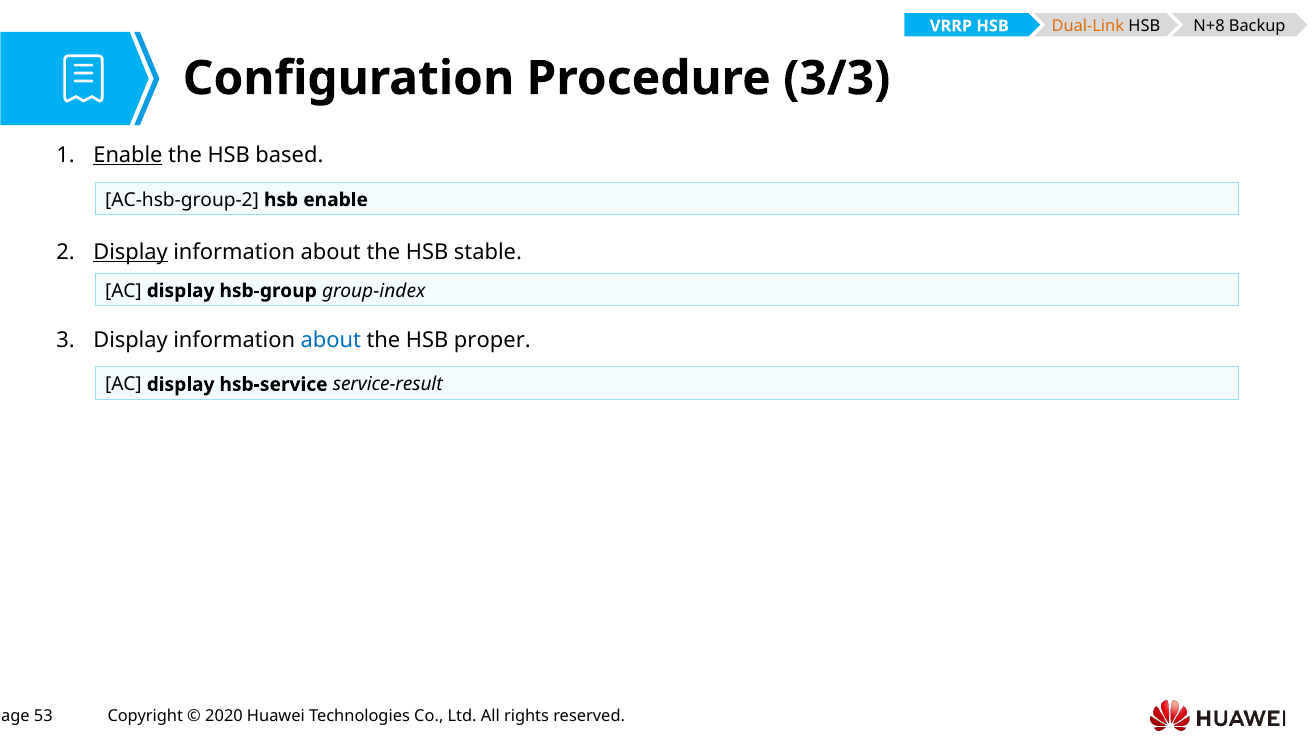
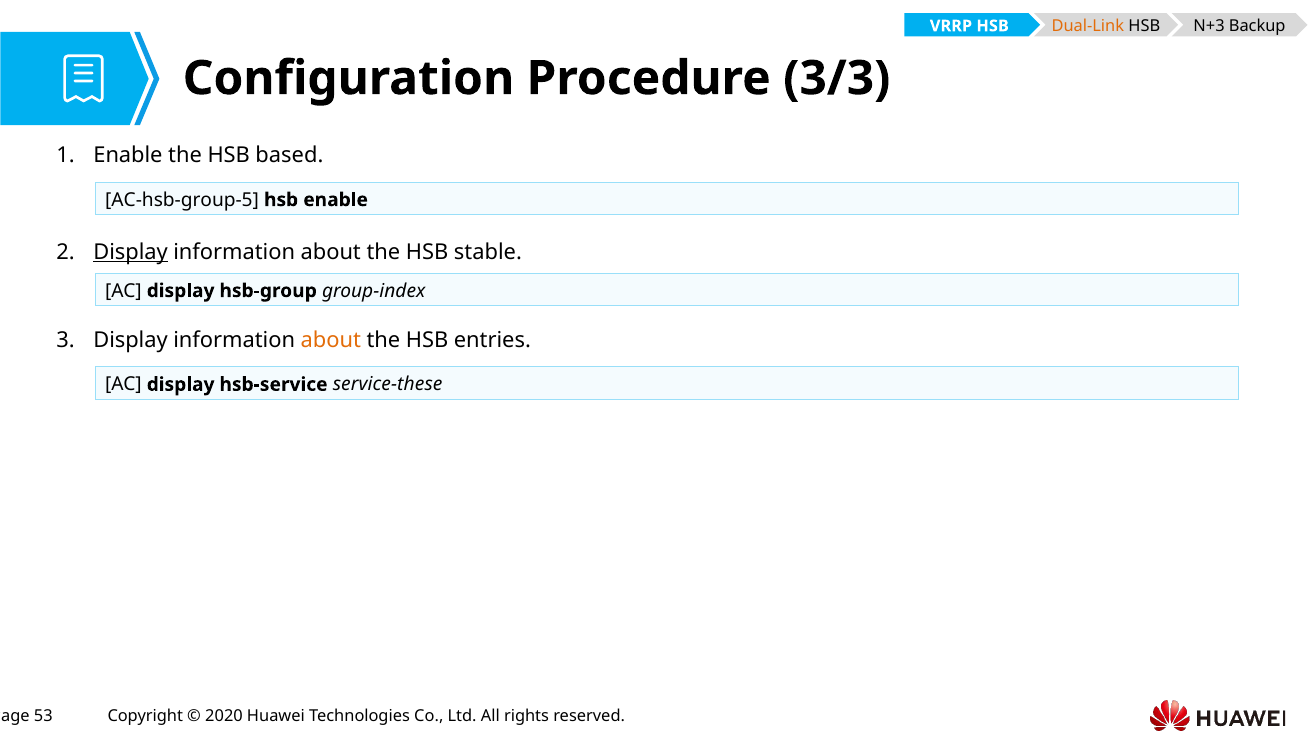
N+8: N+8 -> N+3
Enable at (128, 155) underline: present -> none
AC-hsb-group-2: AC-hsb-group-2 -> AC-hsb-group-5
about at (331, 341) colour: blue -> orange
proper: proper -> entries
service-result: service-result -> service-these
